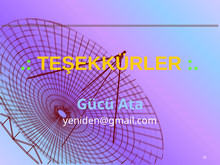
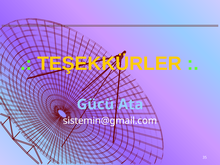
yeniden@gmail.com: yeniden@gmail.com -> sistemin@gmail.com
